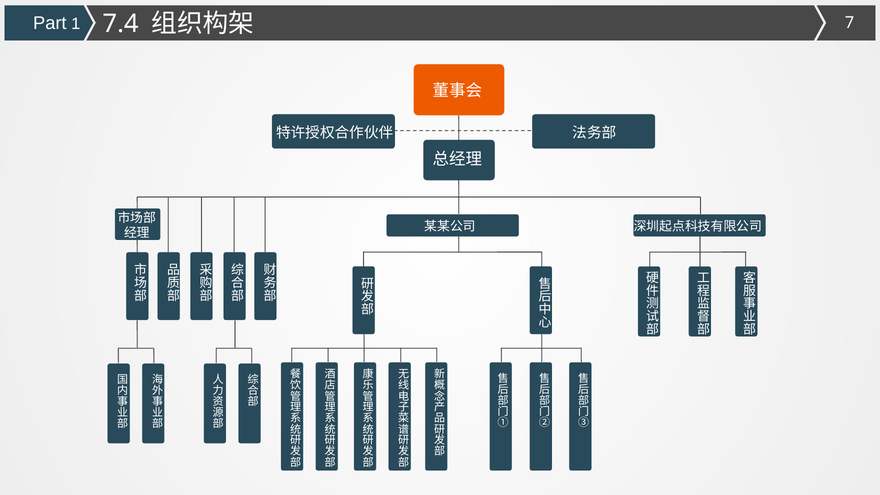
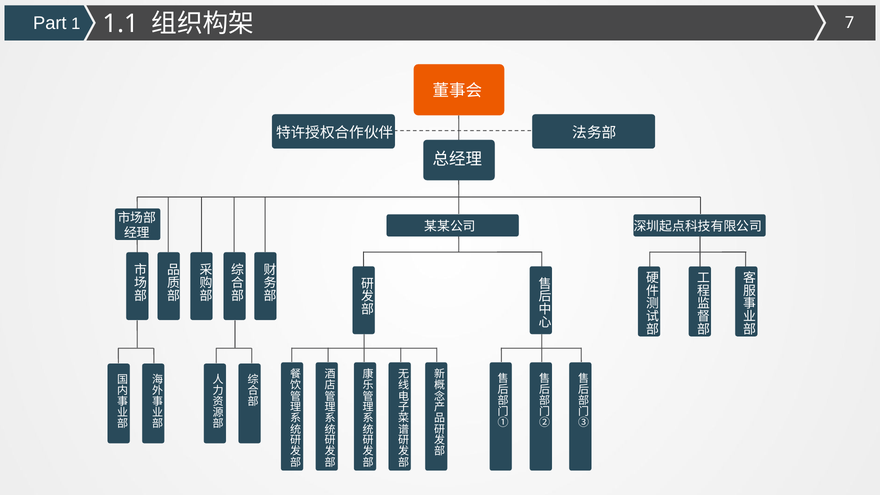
7.4: 7.4 -> 1.1
